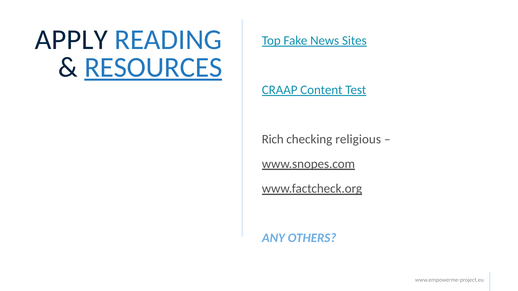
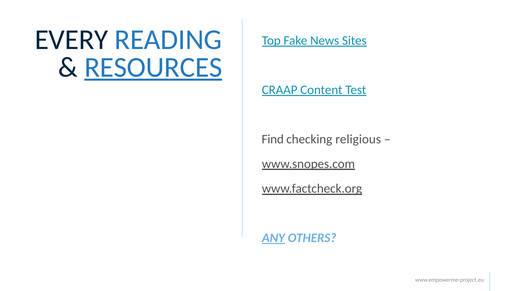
APPLY: APPLY -> EVERY
Rich: Rich -> Find
ANY underline: none -> present
